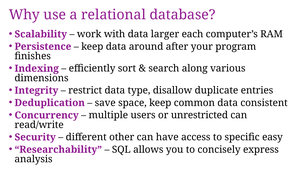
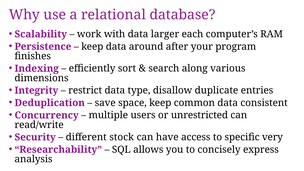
other: other -> stock
easy: easy -> very
